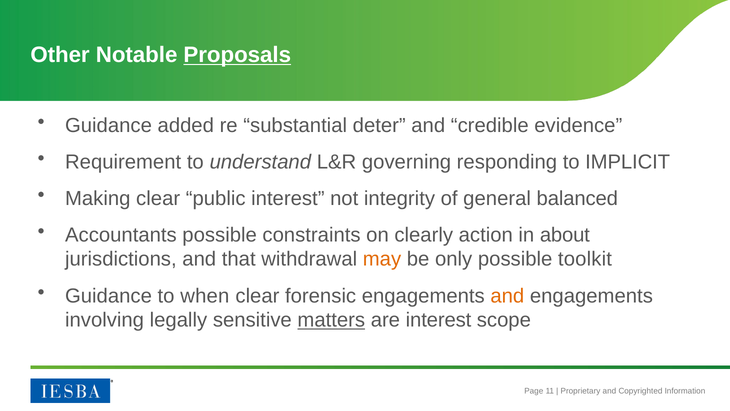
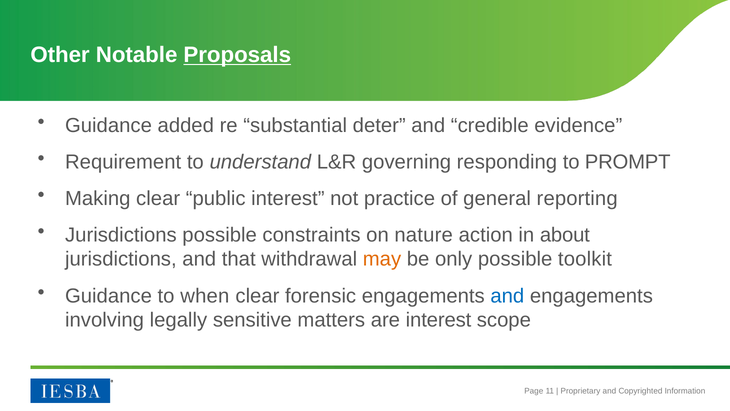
IMPLICIT: IMPLICIT -> PROMPT
integrity: integrity -> practice
balanced: balanced -> reporting
Accountants at (121, 235): Accountants -> Jurisdictions
clearly: clearly -> nature
and at (507, 296) colour: orange -> blue
matters underline: present -> none
